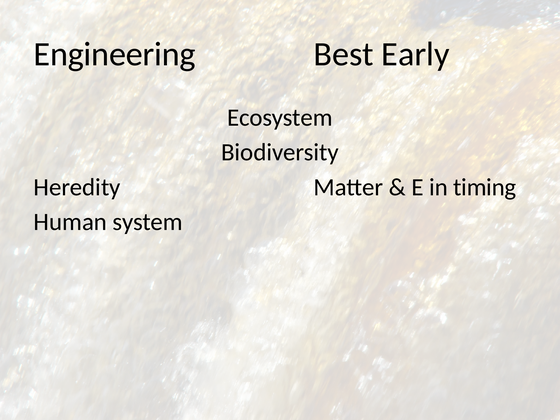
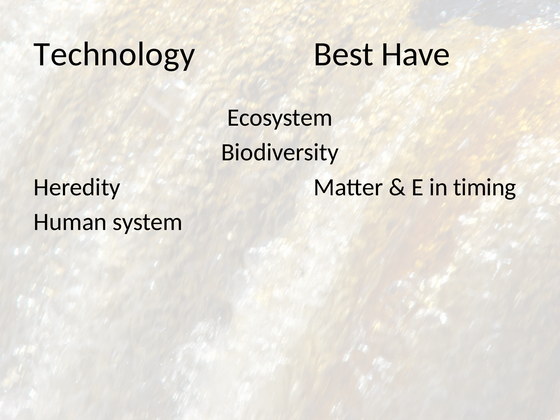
Engineering: Engineering -> Technology
Early: Early -> Have
